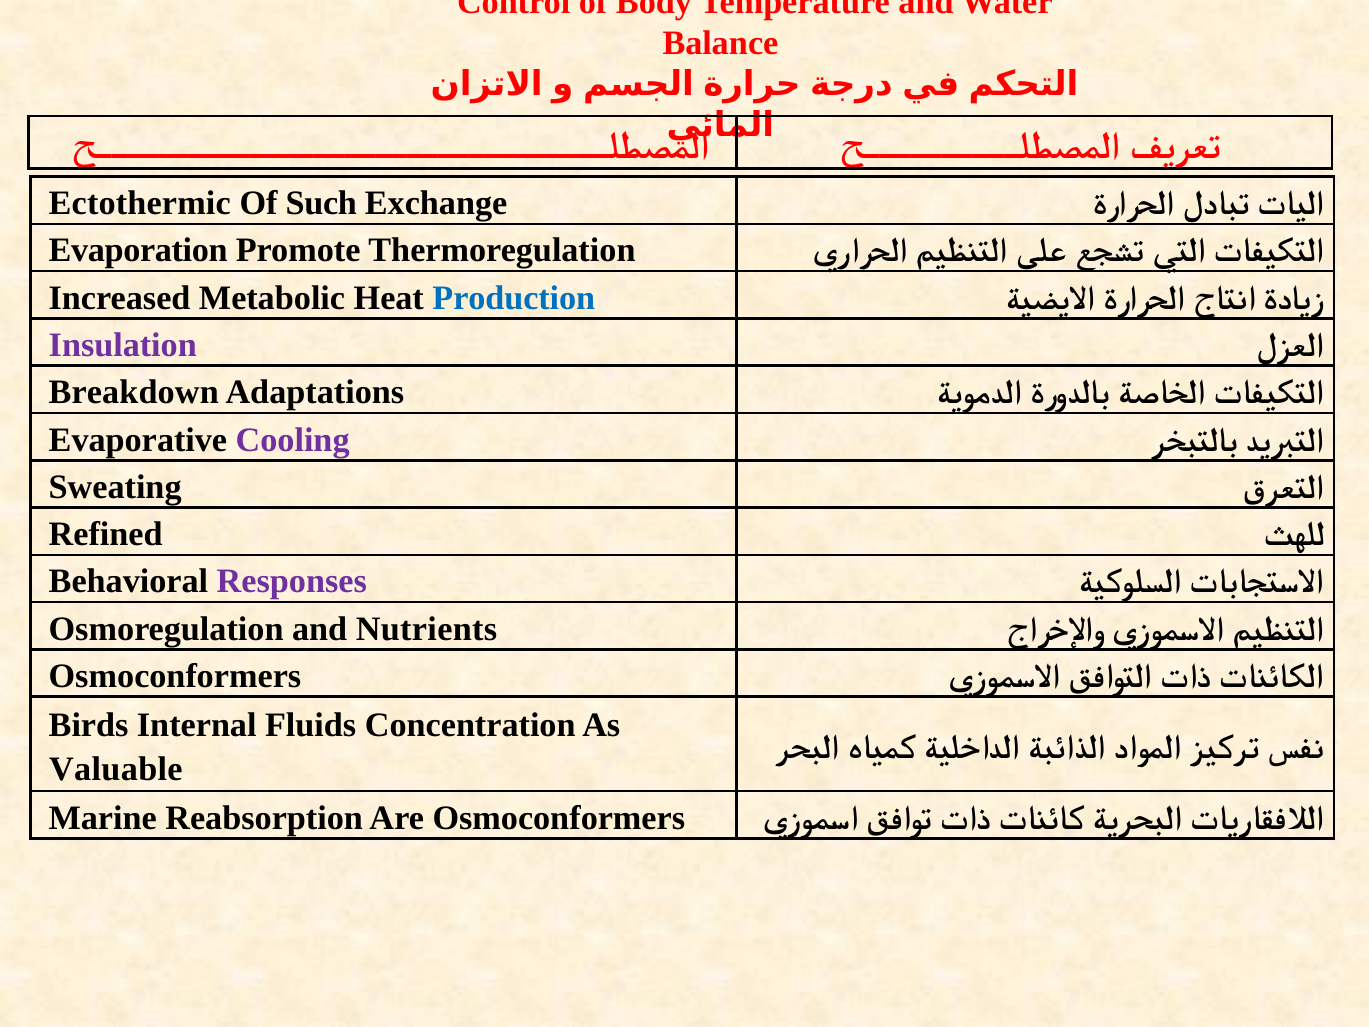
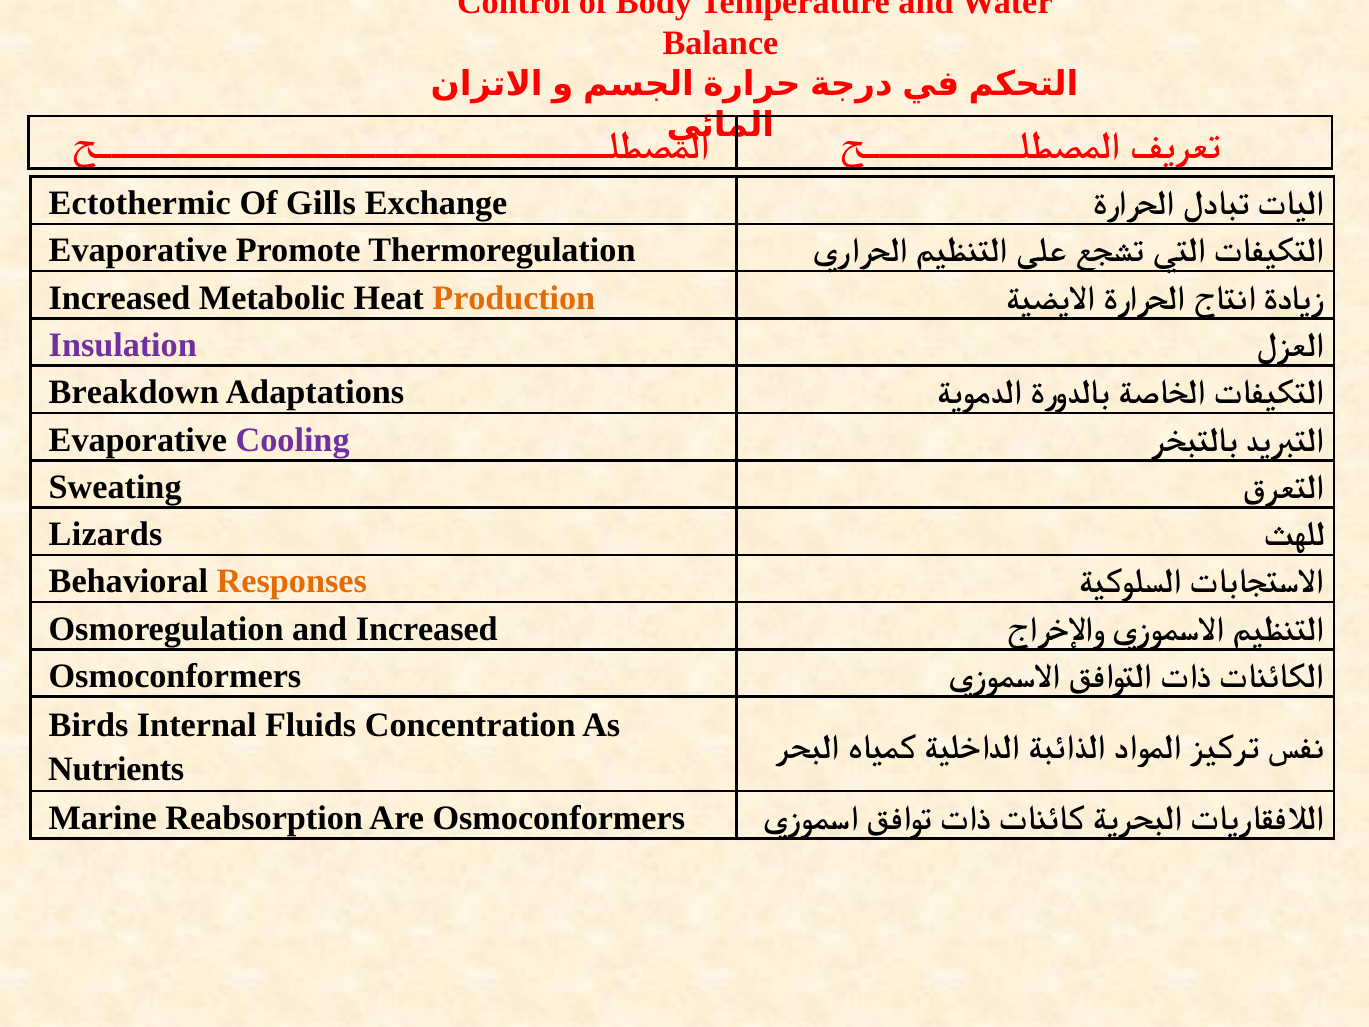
Such: Such -> Gills
Evaporation at (138, 251): Evaporation -> Evaporative
Production colour: blue -> orange
Refined: Refined -> Lizards
Responses colour: purple -> orange
and Nutrients: Nutrients -> Increased
Valuable: Valuable -> Nutrients
